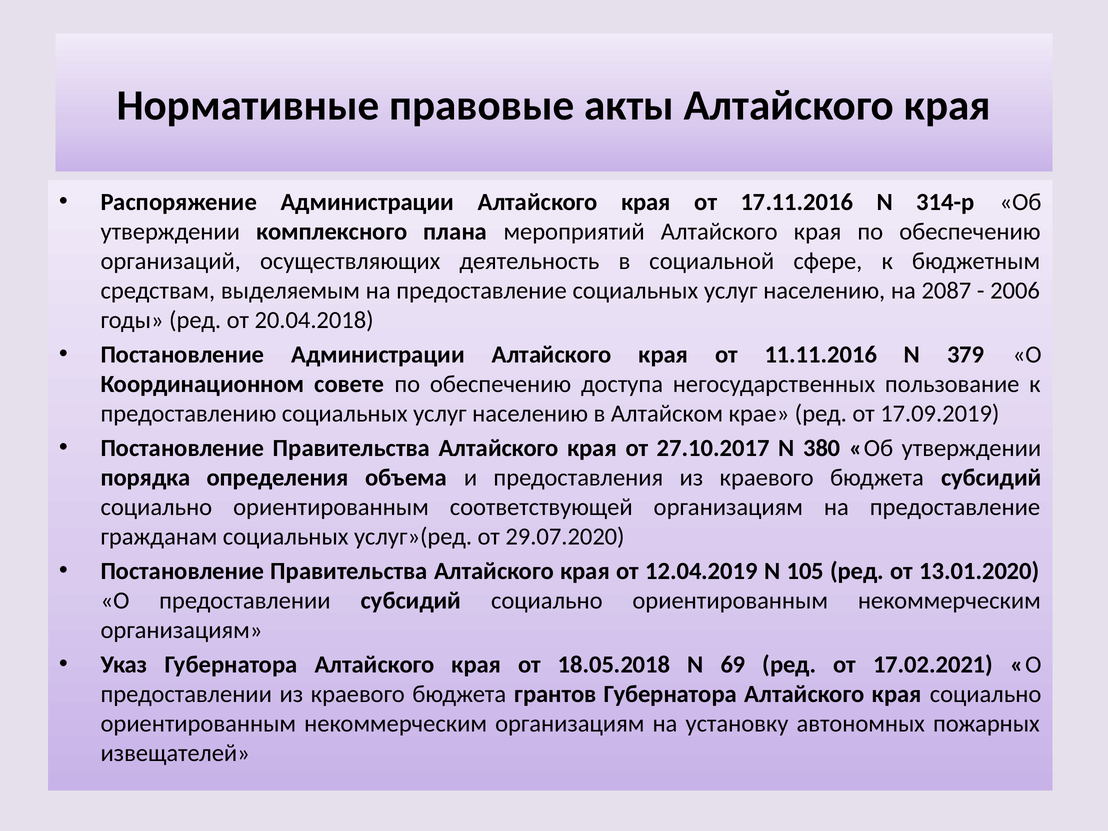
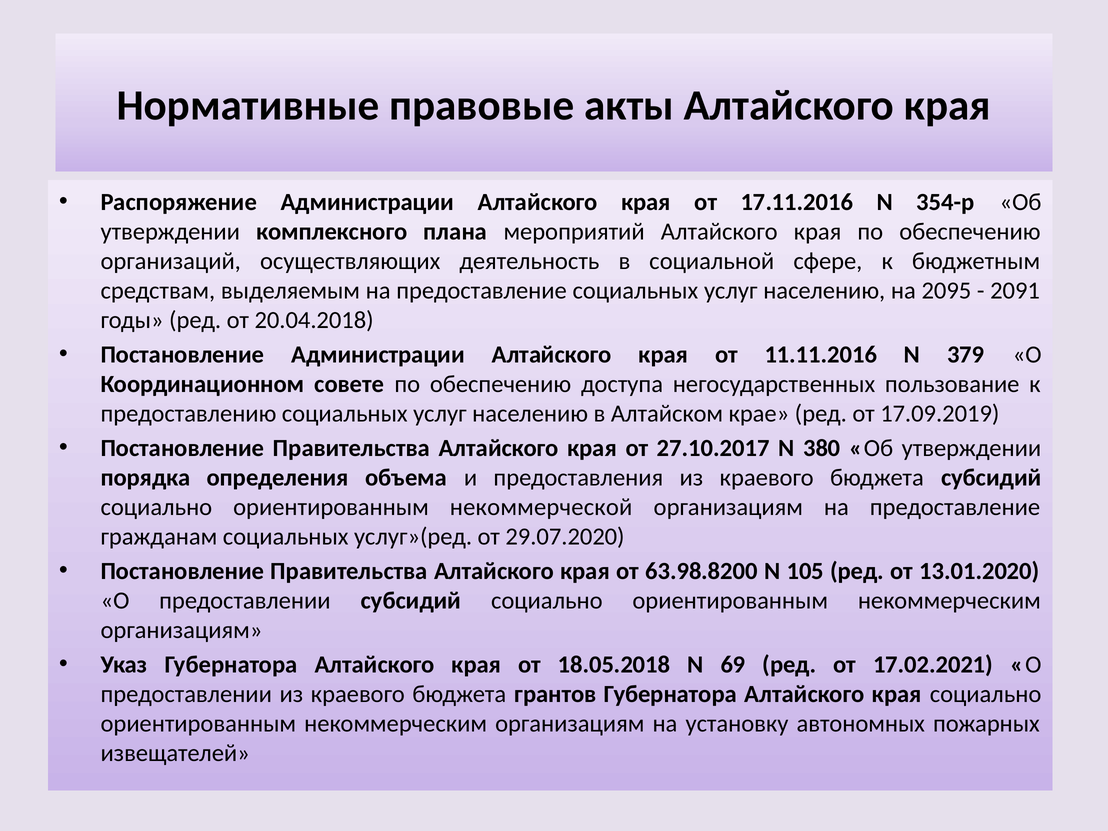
314-р: 314-р -> 354-р
2087: 2087 -> 2095
2006: 2006 -> 2091
соответствующей: соответствующей -> некоммерческой
12.04.2019: 12.04.2019 -> 63.98.8200
